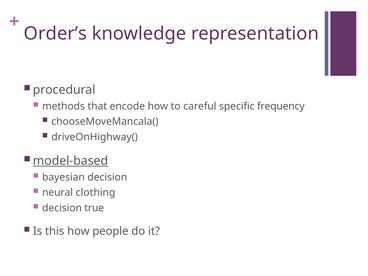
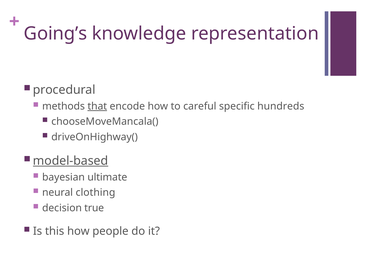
Order’s: Order’s -> Going’s
that underline: none -> present
frequency: frequency -> hundreds
bayesian decision: decision -> ultimate
